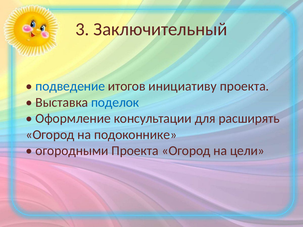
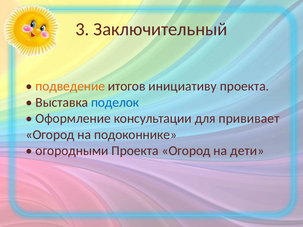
подведение colour: blue -> orange
расширять: расширять -> прививает
цели: цели -> дети
